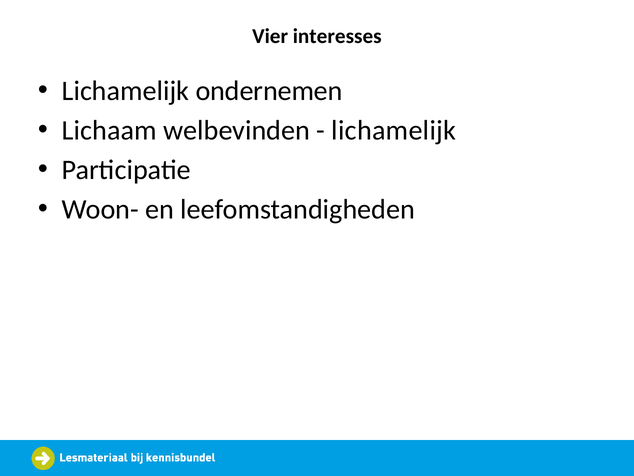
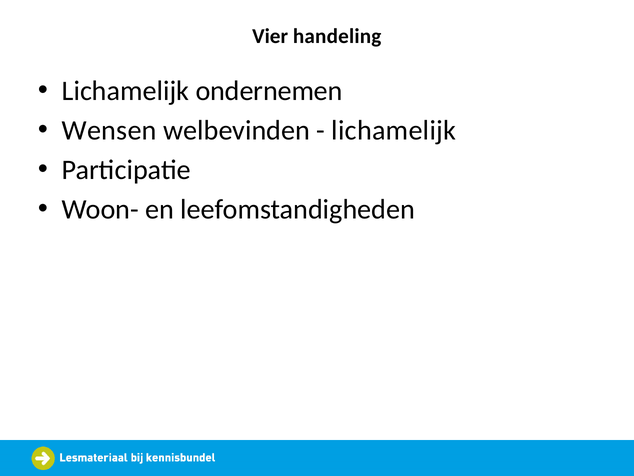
interesses: interesses -> handeling
Lichaam: Lichaam -> Wensen
